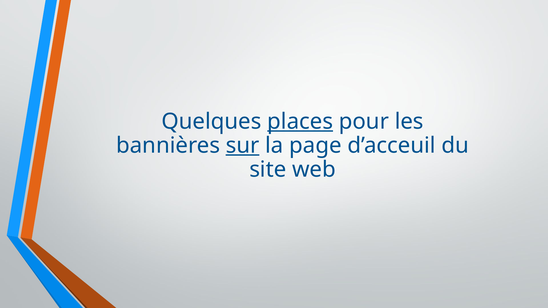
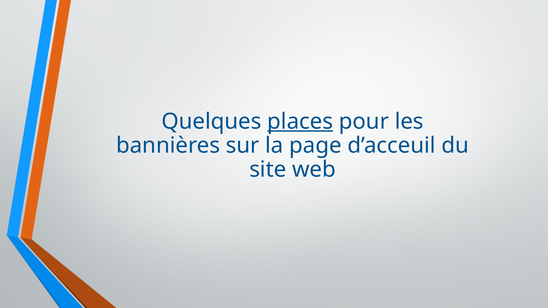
sur underline: present -> none
